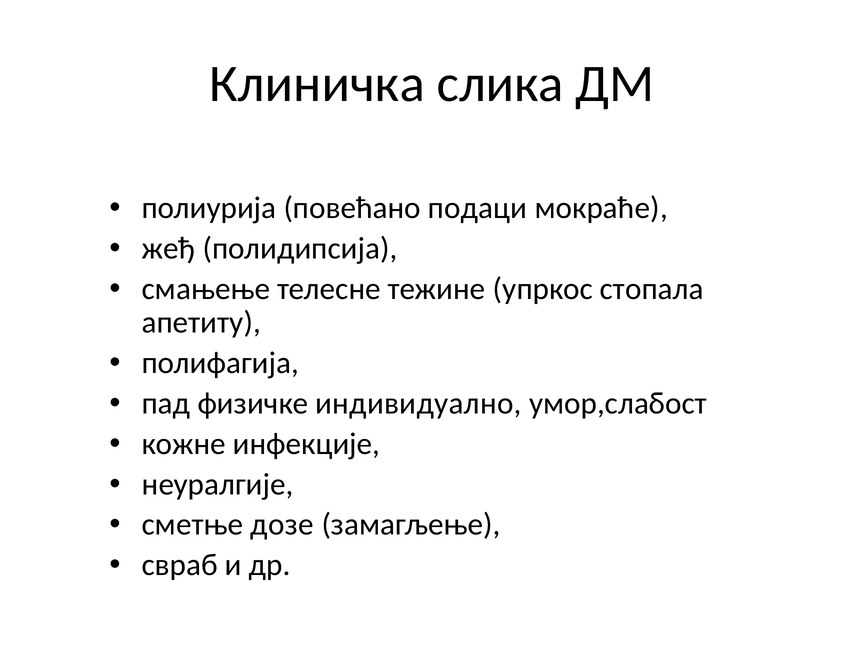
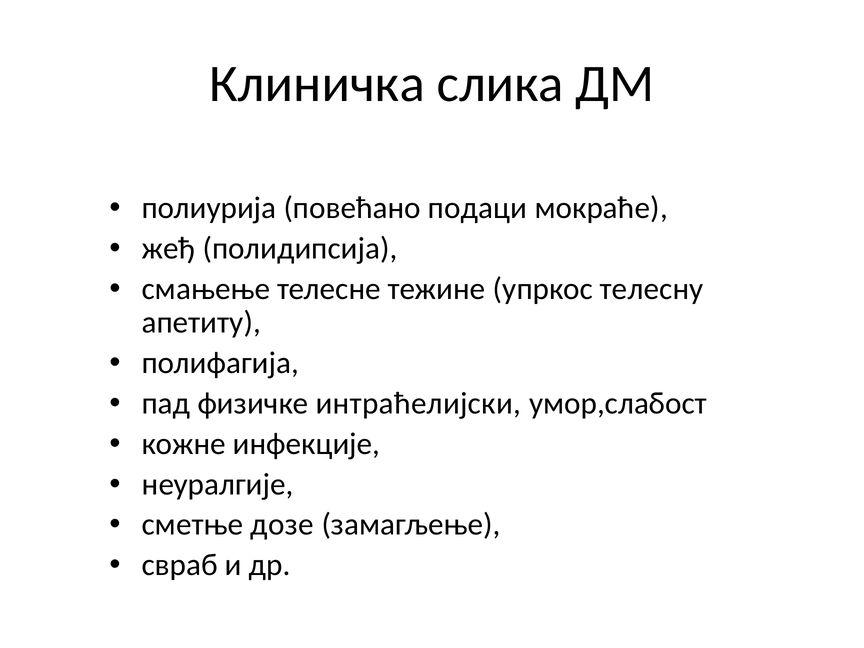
стопала: стопала -> телесну
индивидуално: индивидуално -> интраћелијски
